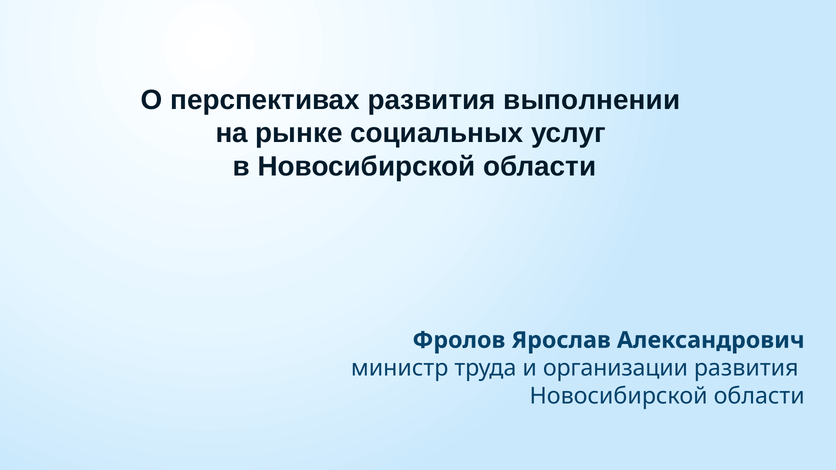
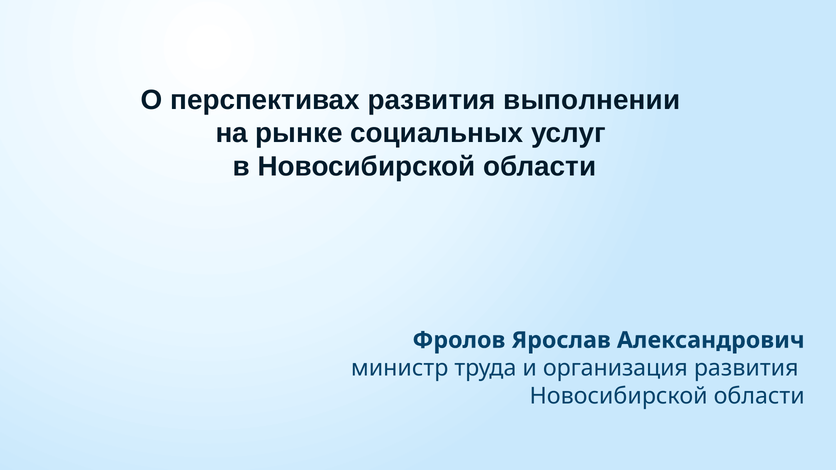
организации: организации -> организация
